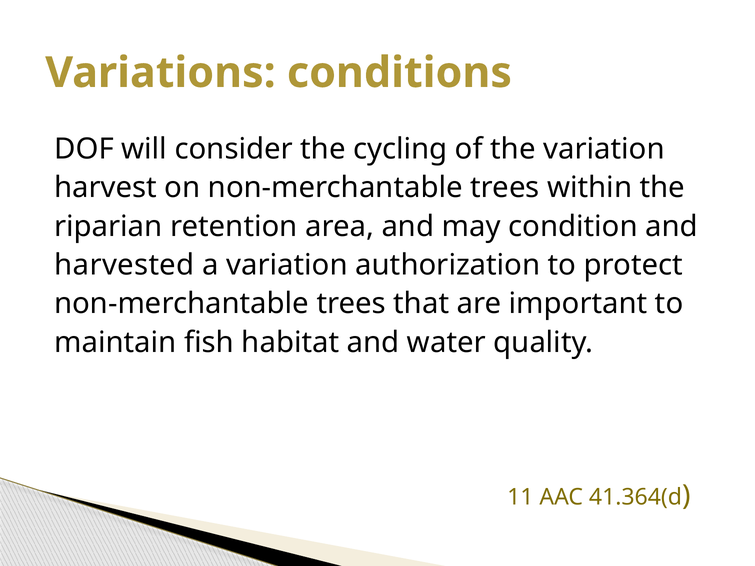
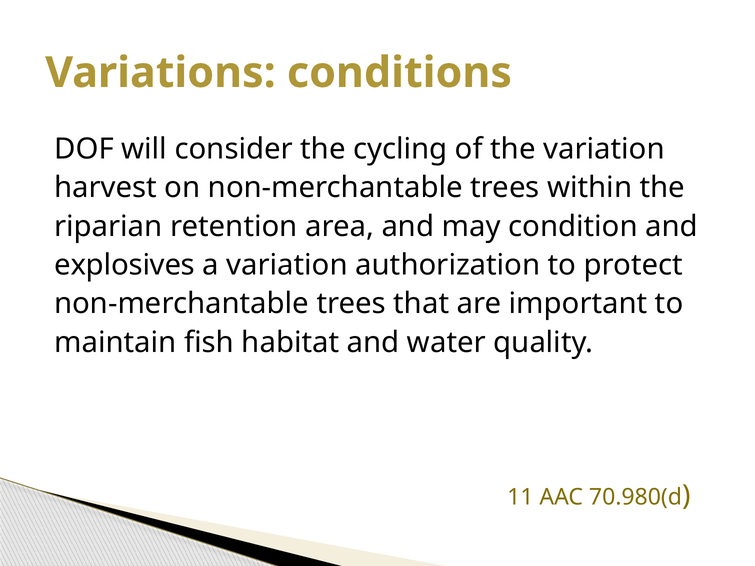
harvested: harvested -> explosives
41.364(d: 41.364(d -> 70.980(d
